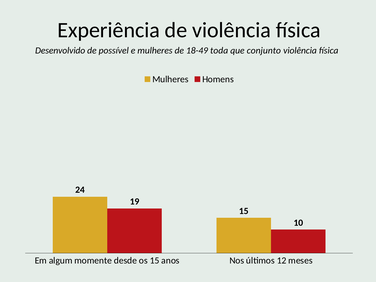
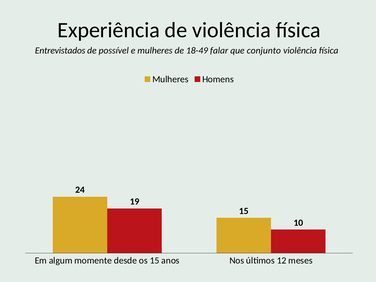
Desenvolvido: Desenvolvido -> Entrevistados
toda: toda -> falar
